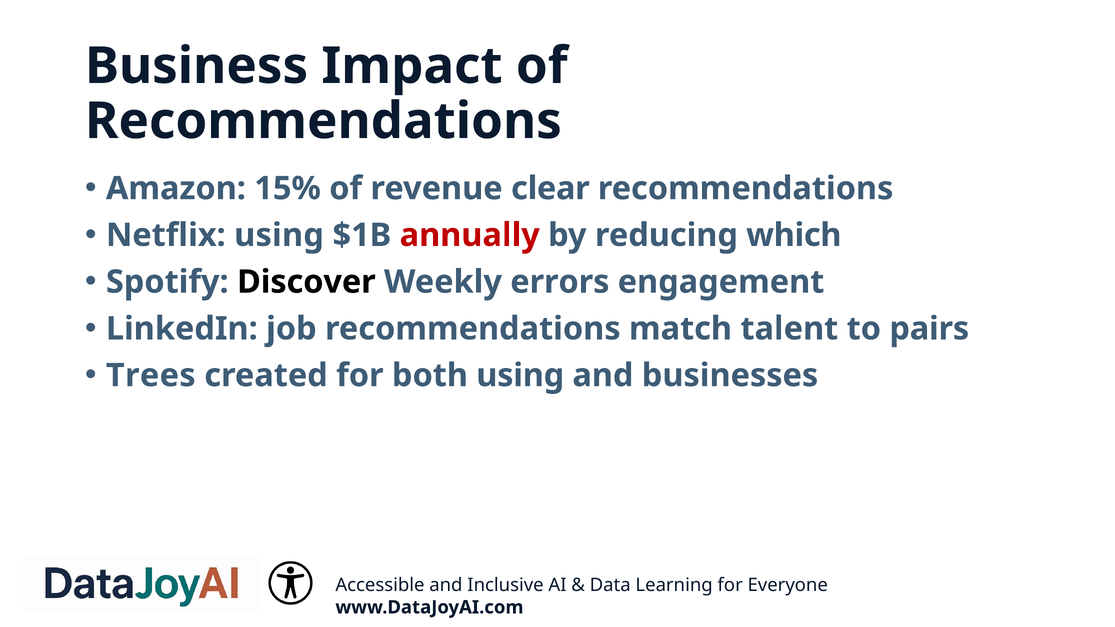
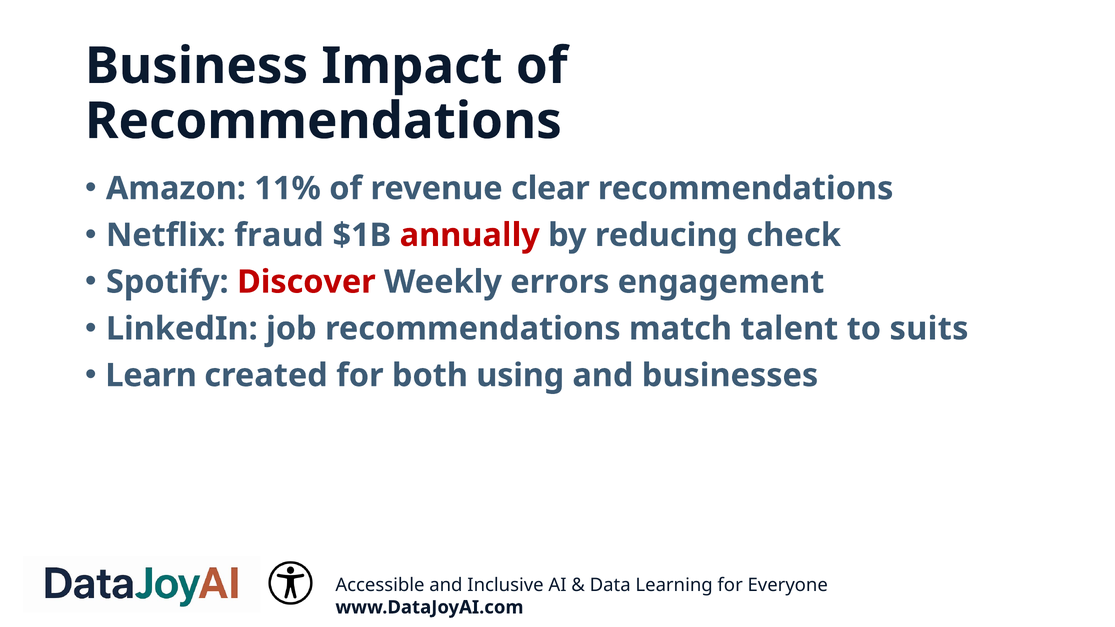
15%: 15% -> 11%
Netflix using: using -> fraud
which: which -> check
Discover colour: black -> red
pairs: pairs -> suits
Trees: Trees -> Learn
